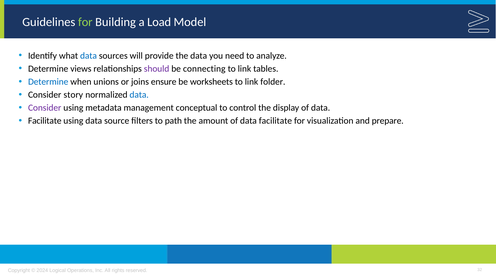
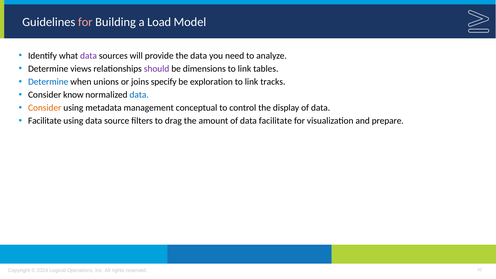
for at (85, 22) colour: light green -> pink
data at (89, 56) colour: blue -> purple
connecting: connecting -> dimensions
ensure: ensure -> specify
worksheets: worksheets -> exploration
folder: folder -> tracks
story: story -> know
Consider at (45, 108) colour: purple -> orange
path: path -> drag
